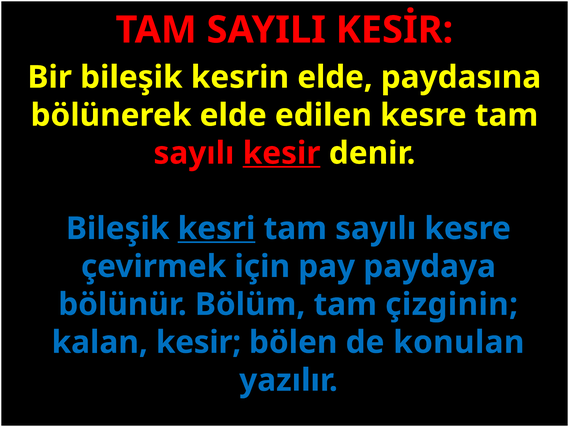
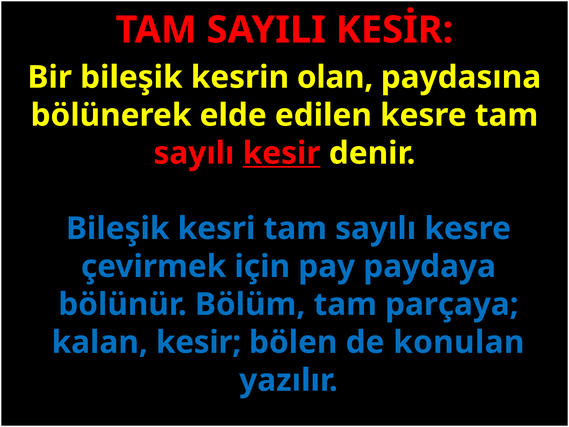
kesrin elde: elde -> olan
kesri underline: present -> none
çizginin: çizginin -> parçaya
